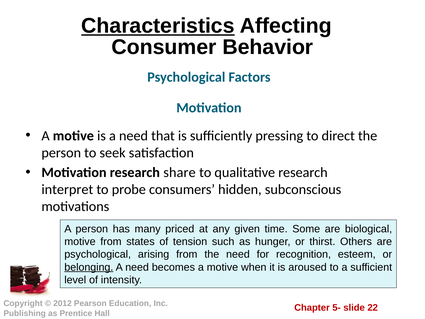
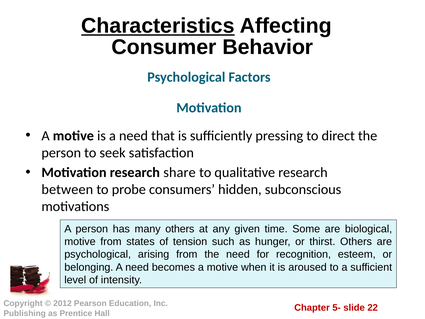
interpret: interpret -> between
many priced: priced -> others
belonging underline: present -> none
